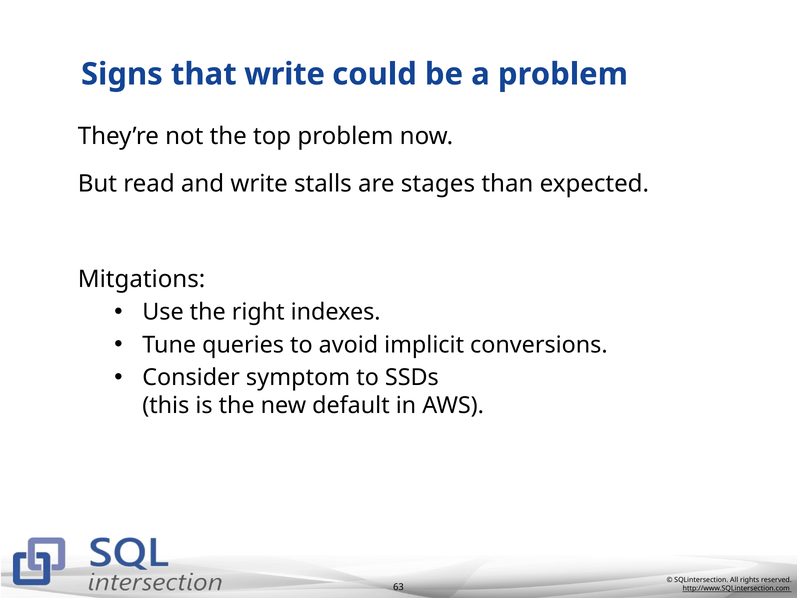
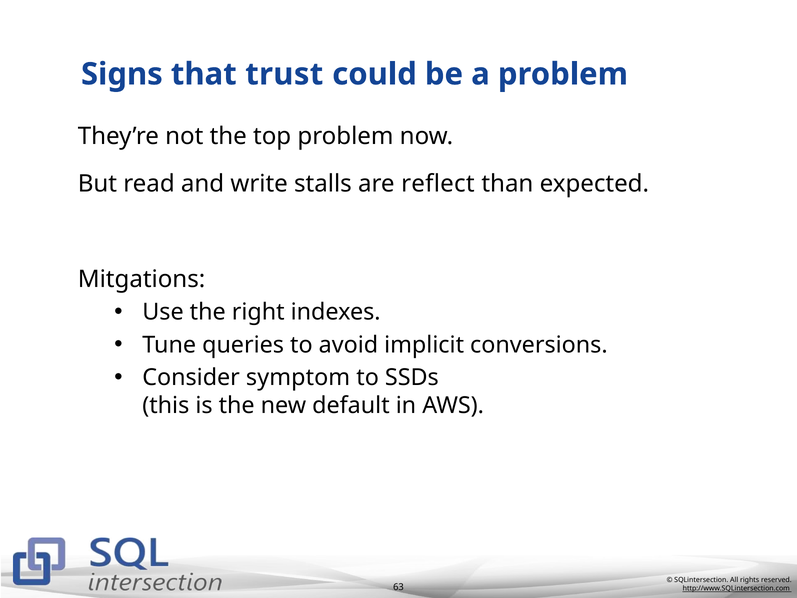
that write: write -> trust
stages: stages -> reflect
